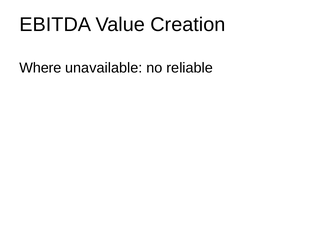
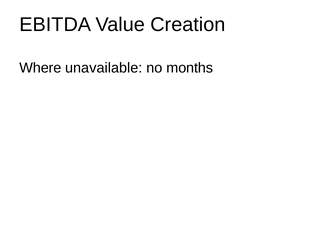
reliable: reliable -> months
